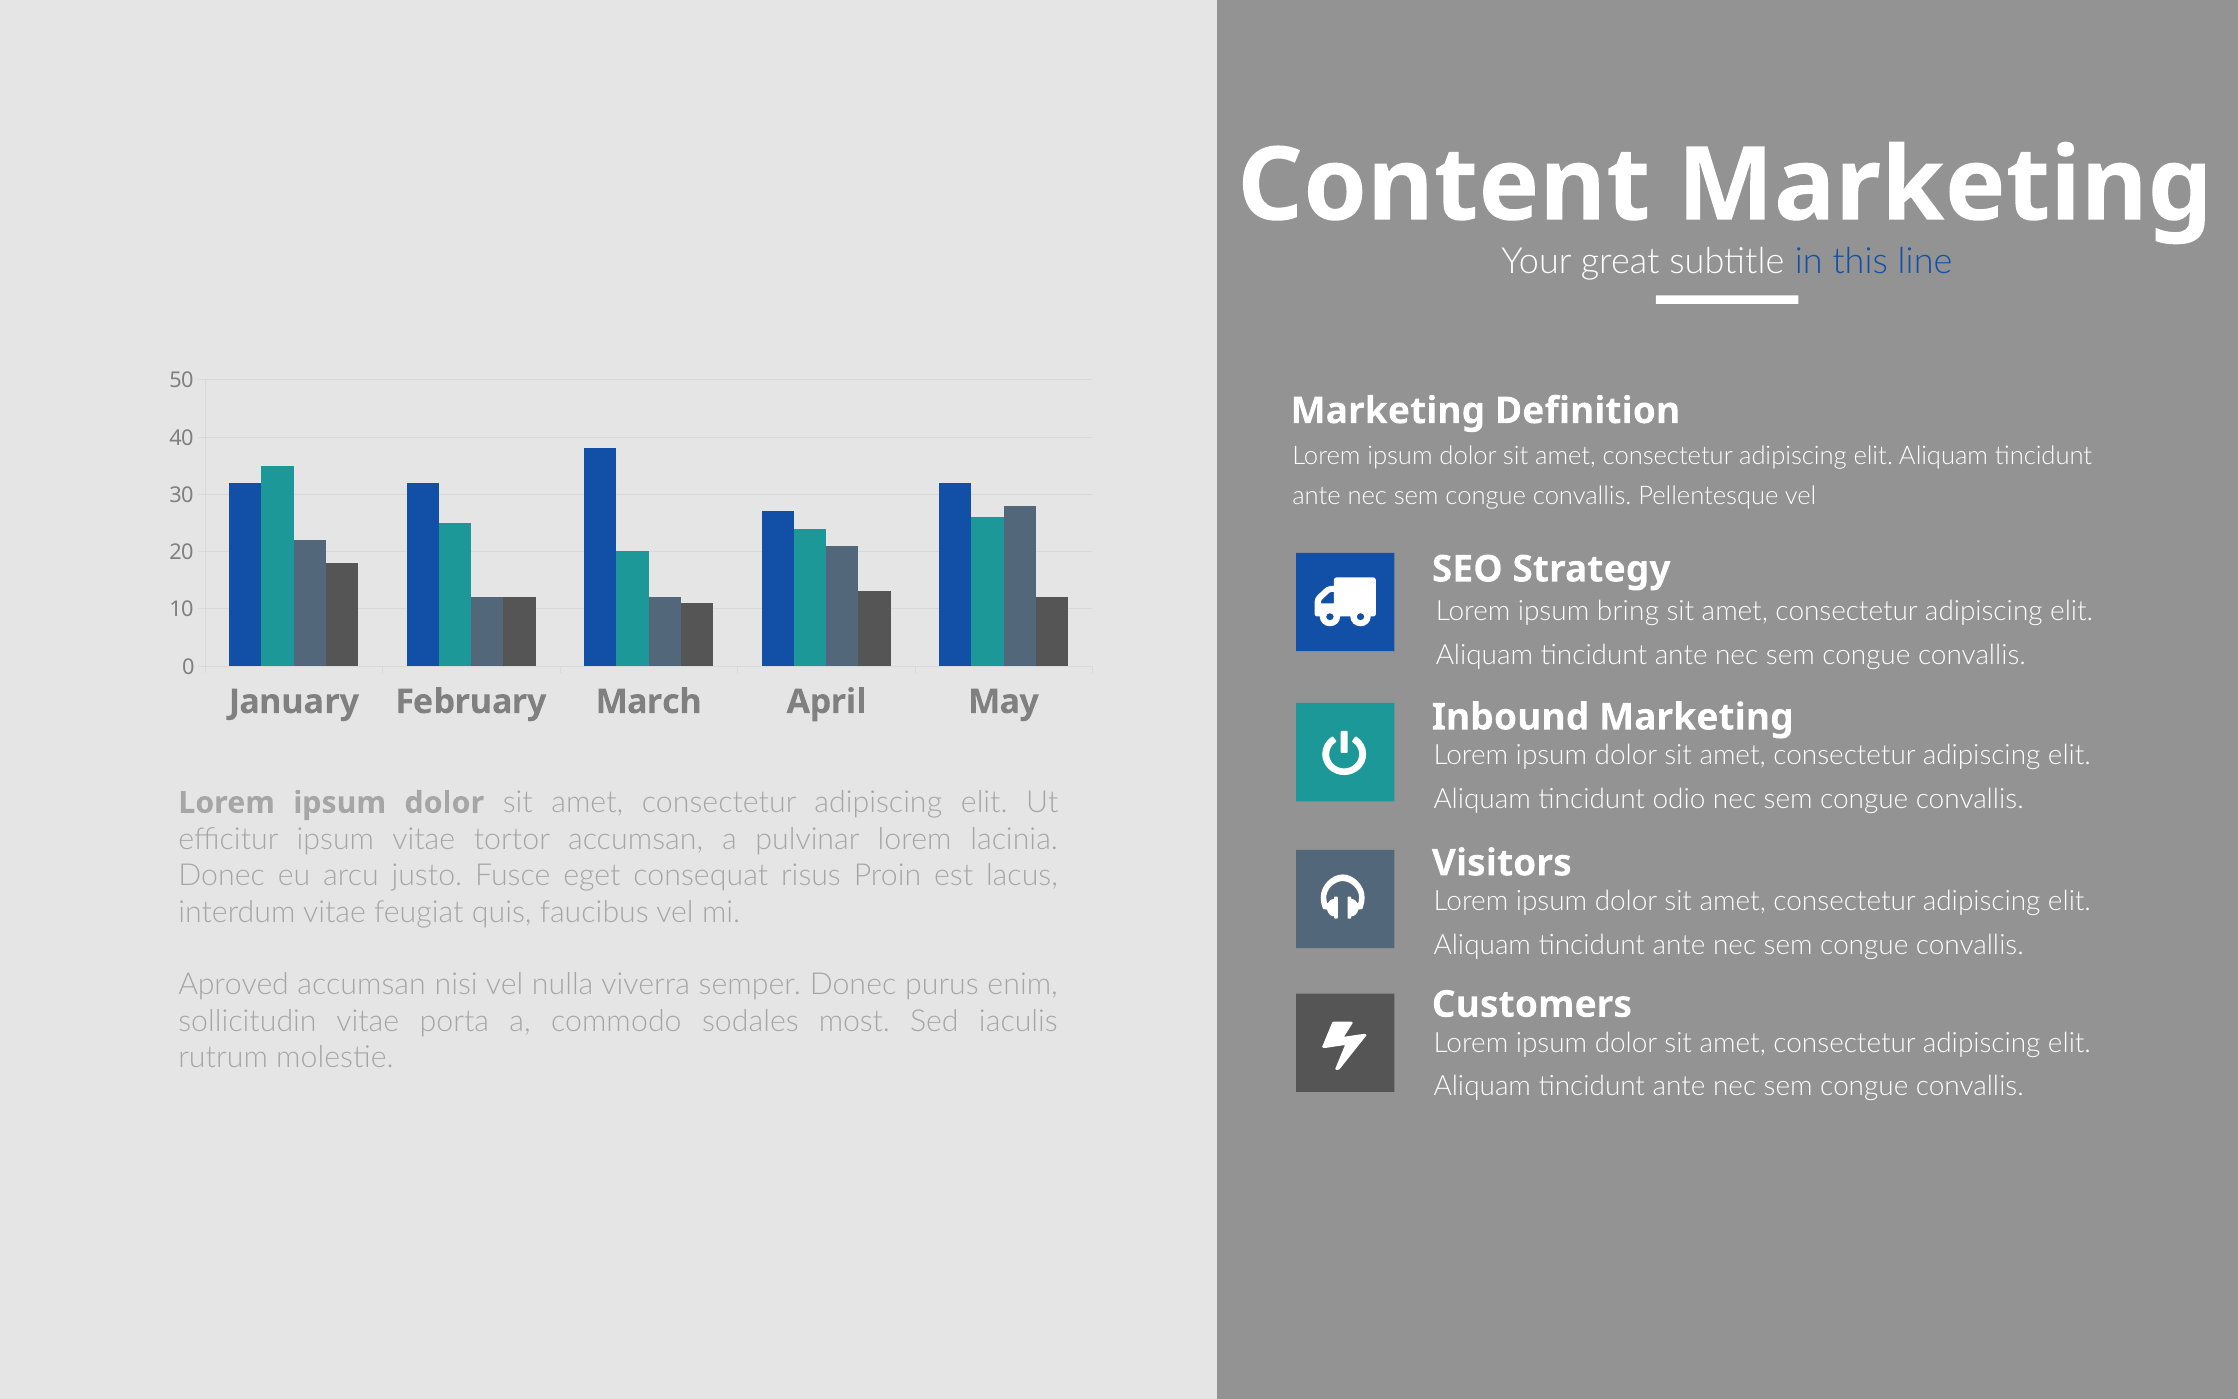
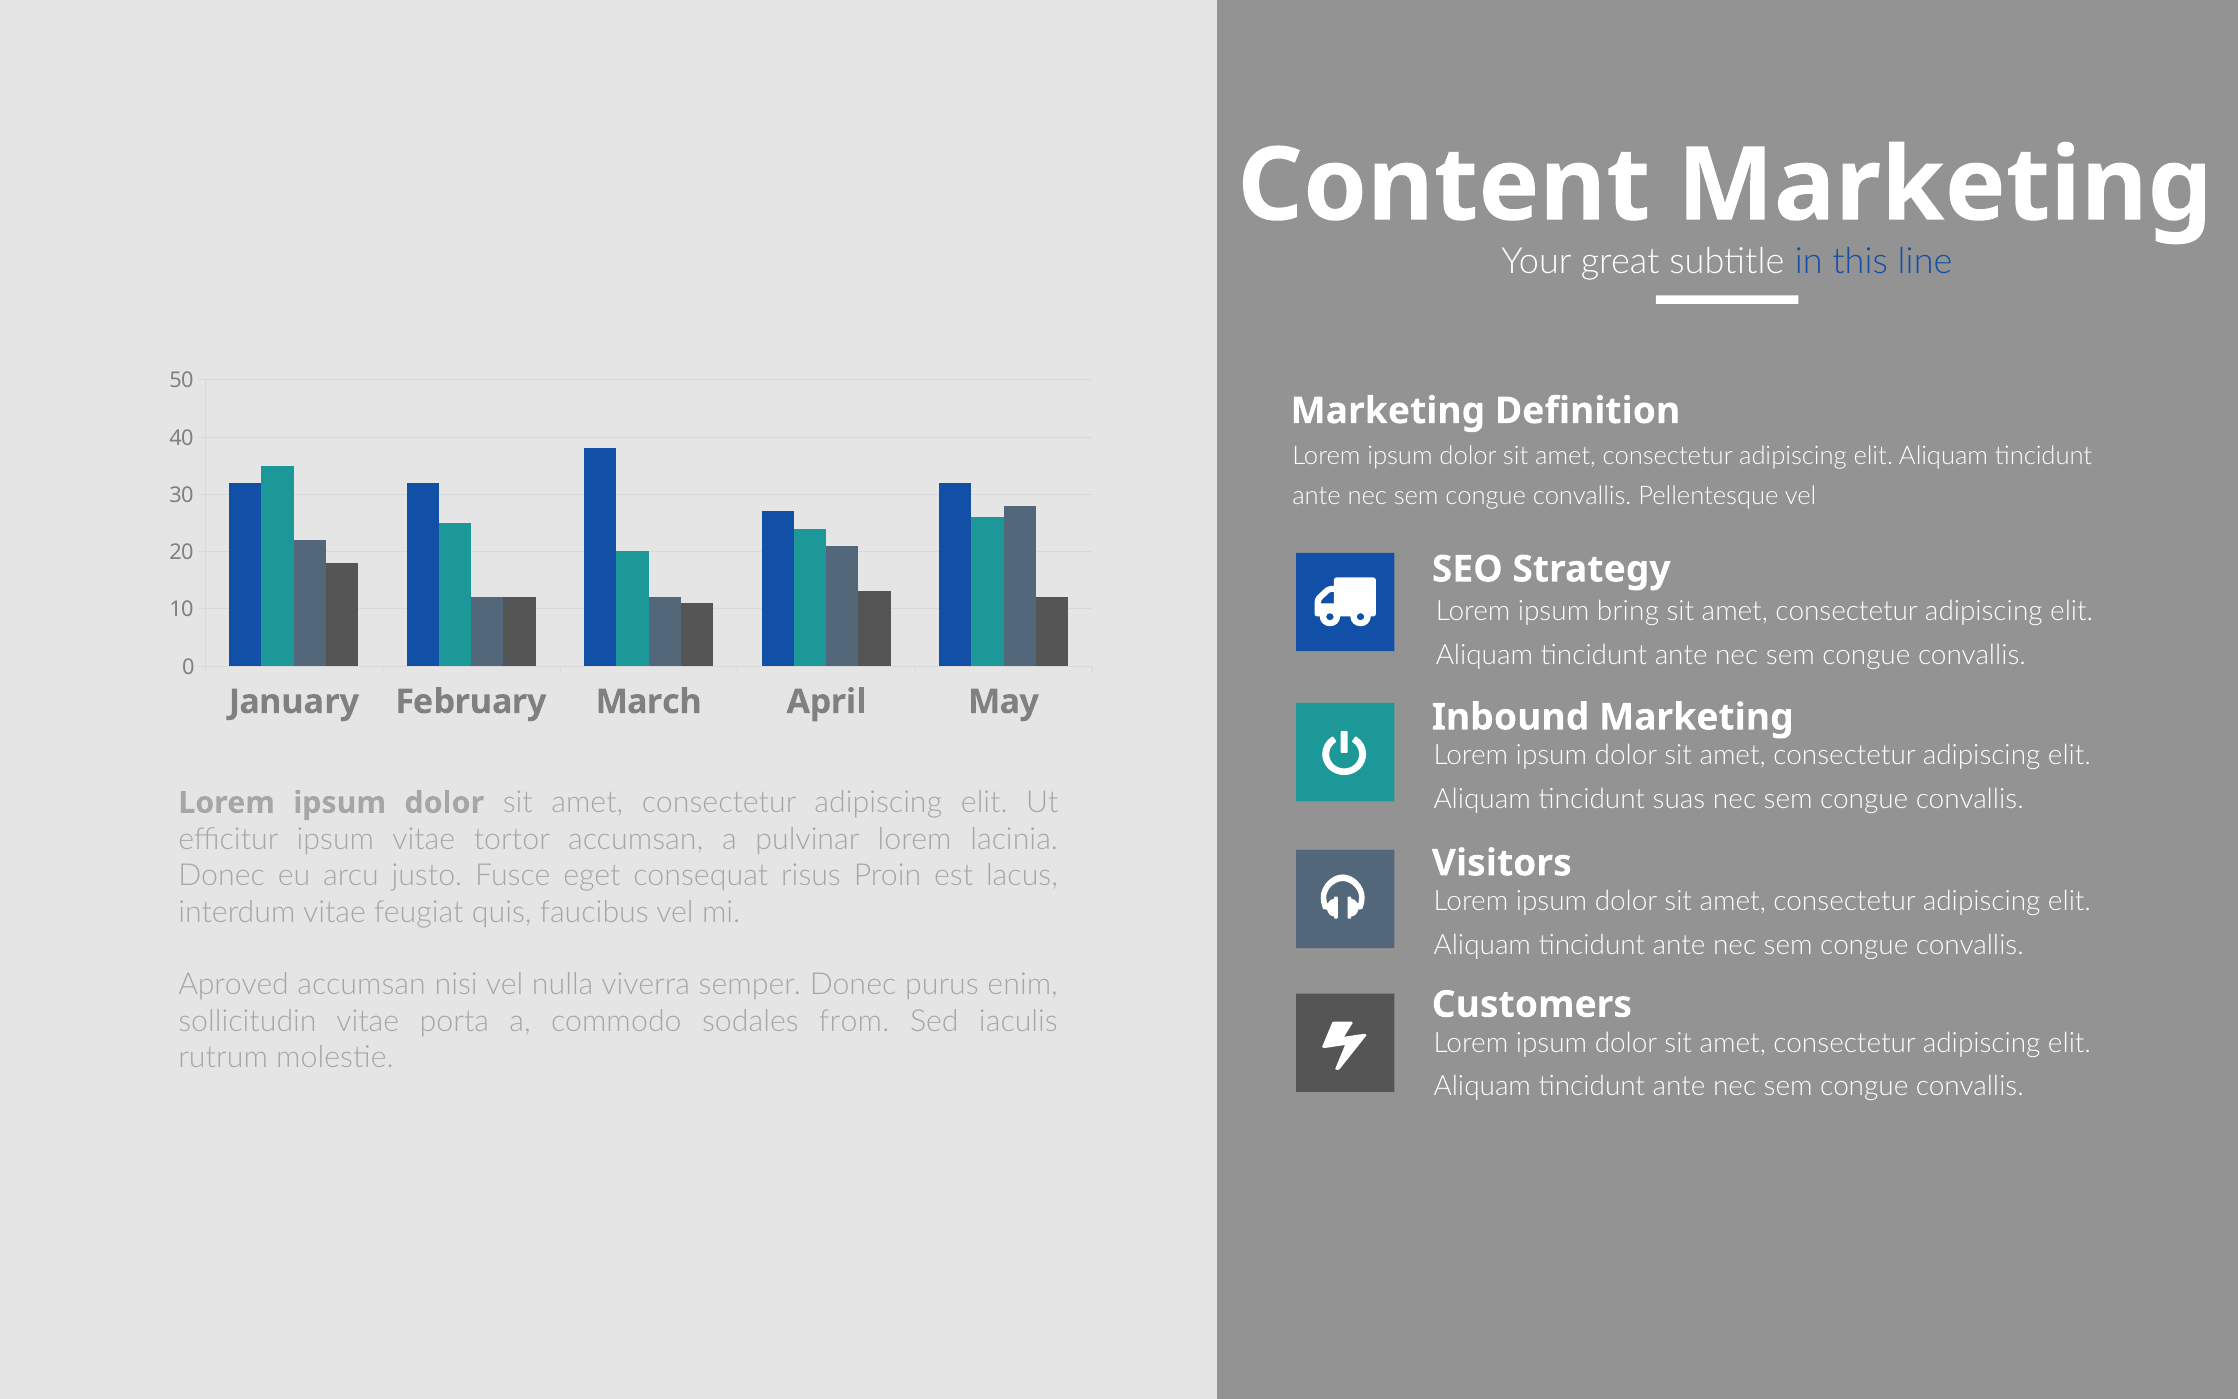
odio: odio -> suas
most: most -> from
